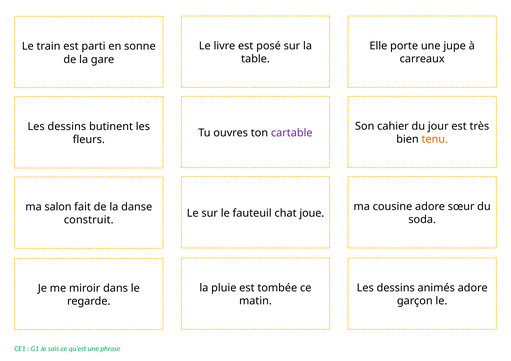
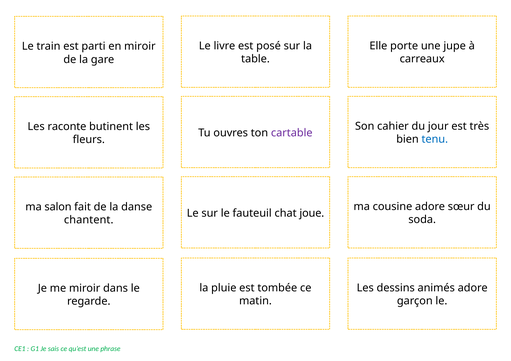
en sonne: sonne -> miroir
dessins at (67, 127): dessins -> raconte
tenu colour: orange -> blue
construit: construit -> chantent
